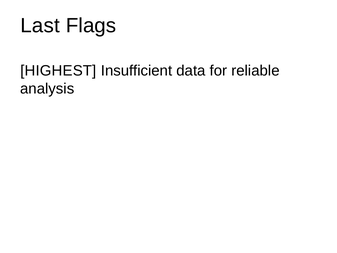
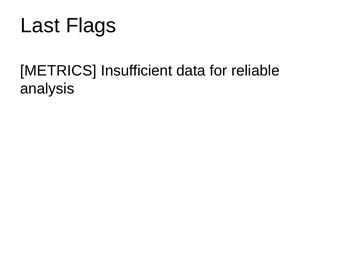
HIGHEST: HIGHEST -> METRICS
